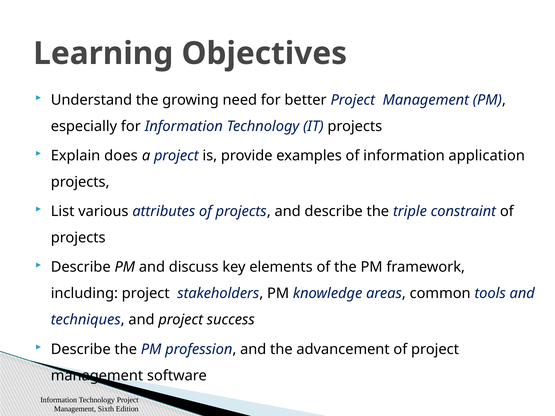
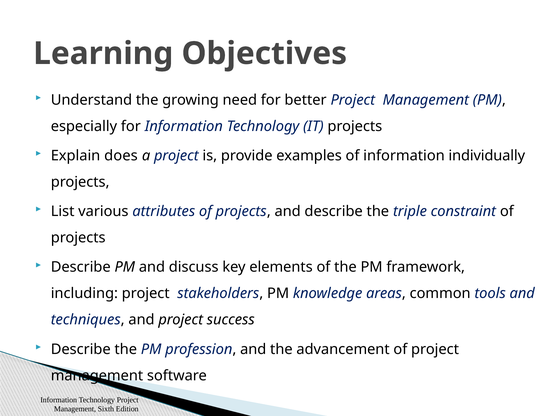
application: application -> individually
